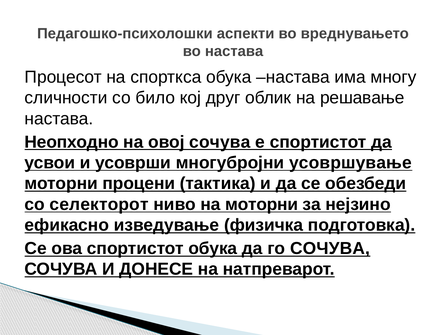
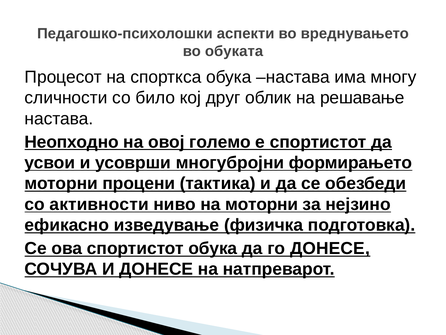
во настава: настава -> обуката
овој сочува: сочува -> големо
усовршување: усовршување -> формирањето
селекторот: селекторот -> активности
го СОЧУВА: СОЧУВА -> ДОНЕСЕ
